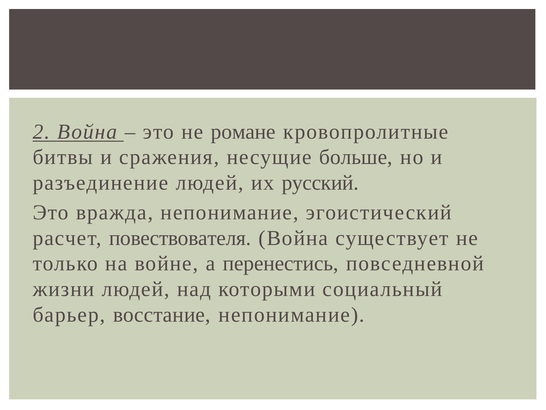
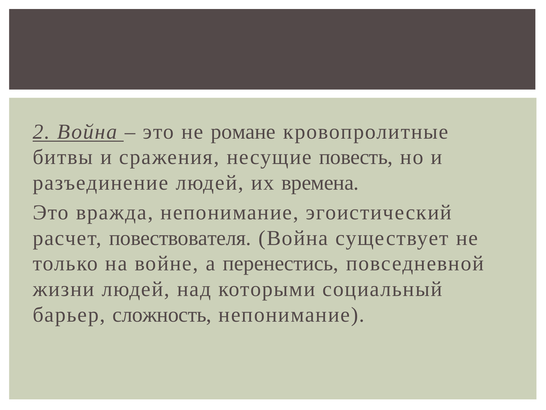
больше: больше -> повесть
русский: русский -> времена
восстание: восстание -> сложность
